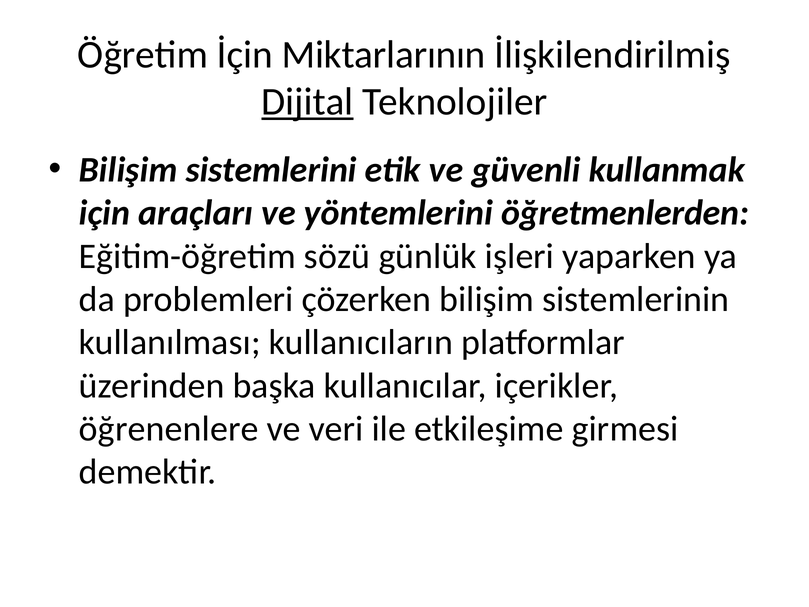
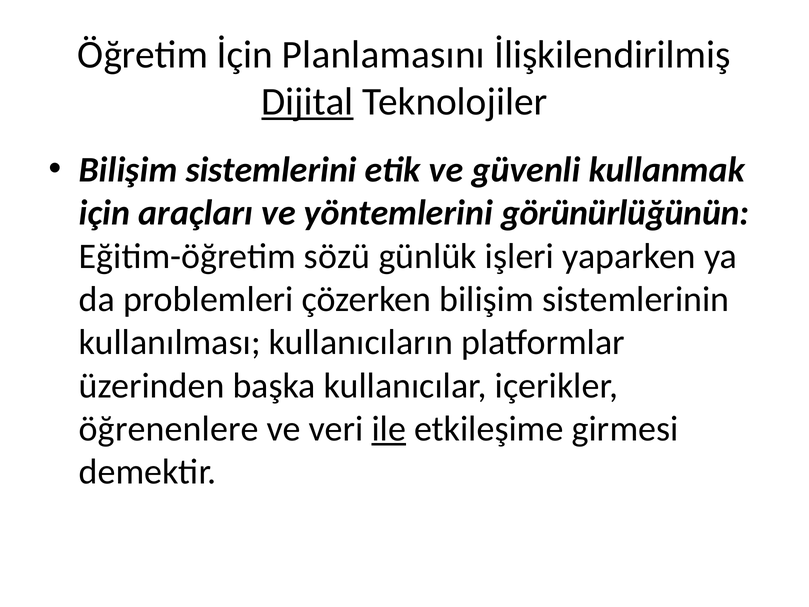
Miktarlarının: Miktarlarının -> Planlamasını
öğretmenlerden: öğretmenlerden -> görünürlüğünün
ile underline: none -> present
